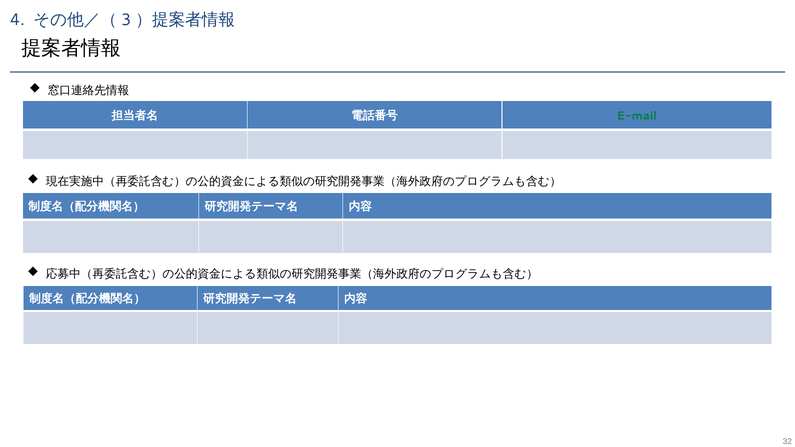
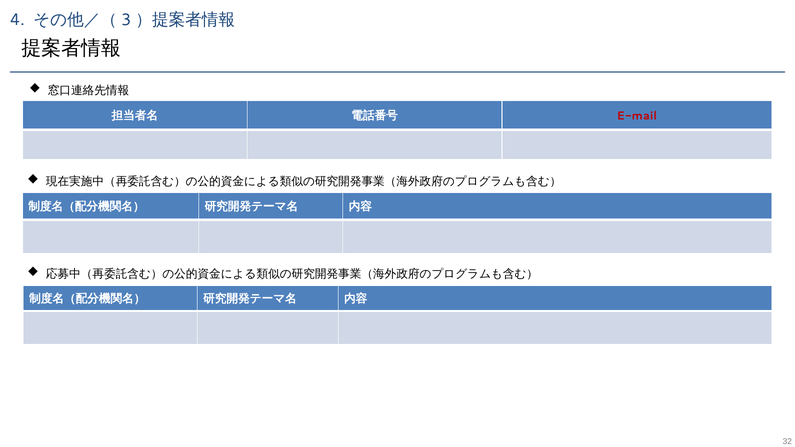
E-mail colour: green -> red
